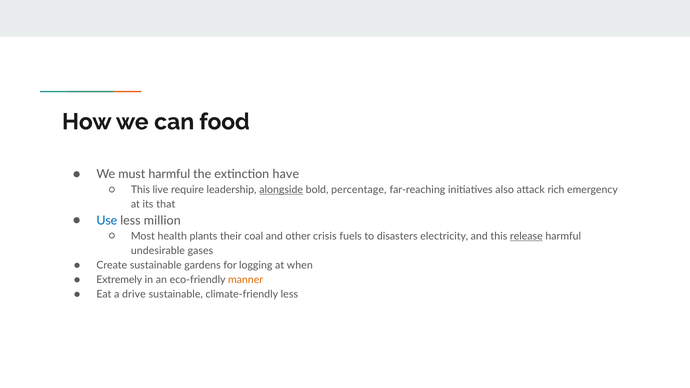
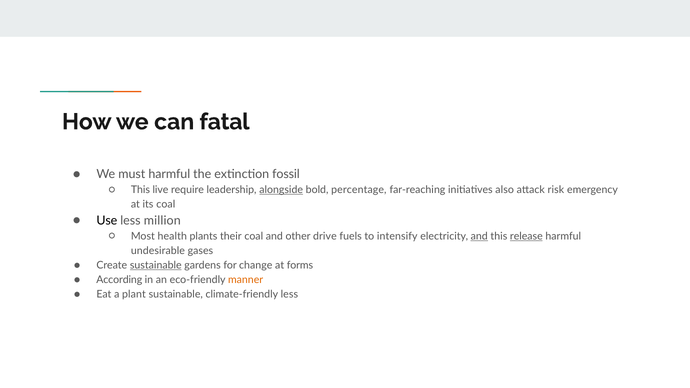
food: food -> fatal
have: have -> fossil
rich: rich -> risk
its that: that -> coal
Use colour: blue -> black
crisis: crisis -> drive
disasters: disasters -> intensify
and at (479, 236) underline: none -> present
sustainable at (156, 265) underline: none -> present
logging: logging -> change
when: when -> forms
Extremely: Extremely -> According
drive: drive -> plant
